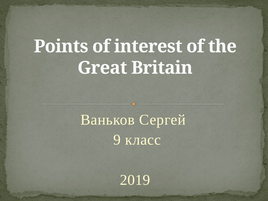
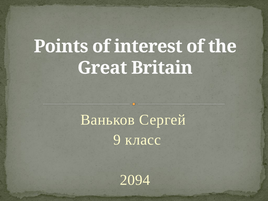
2019: 2019 -> 2094
